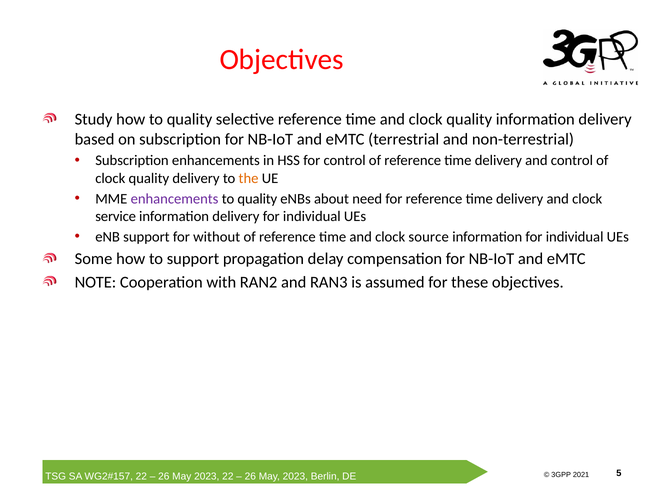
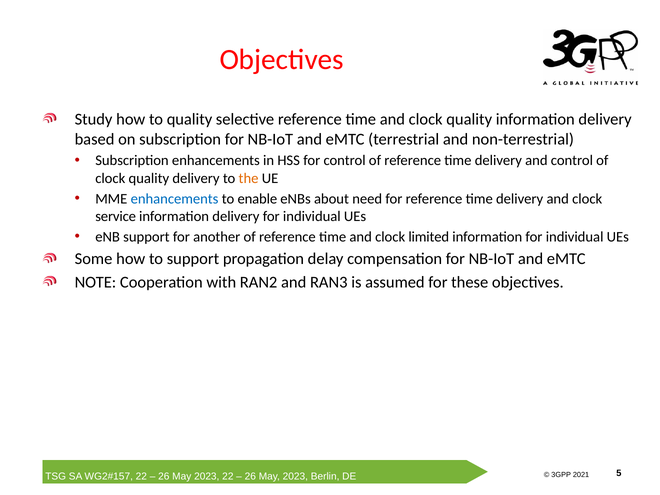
enhancements at (175, 199) colour: purple -> blue
quality at (257, 199): quality -> enable
without: without -> another
source: source -> limited
